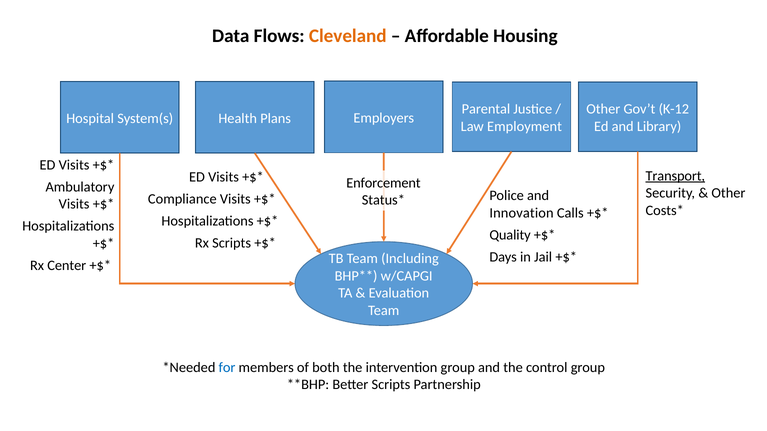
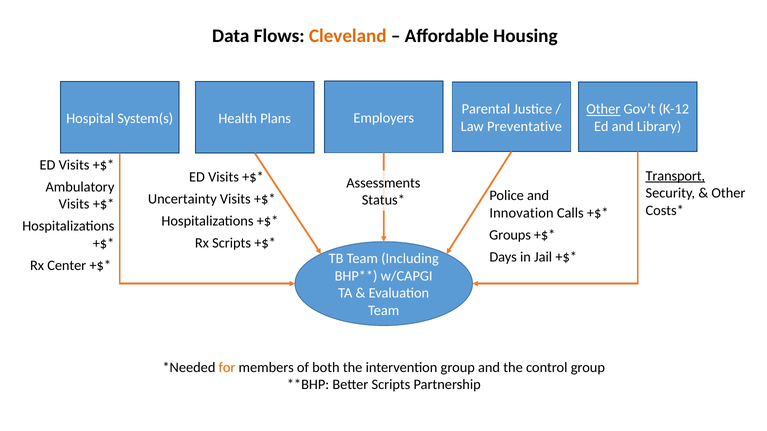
Other at (603, 109) underline: none -> present
Employment: Employment -> Preventative
Enforcement: Enforcement -> Assessments
Compliance: Compliance -> Uncertainty
Quality: Quality -> Groups
for colour: blue -> orange
